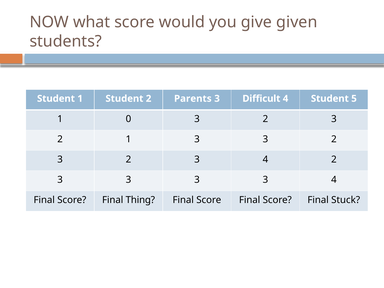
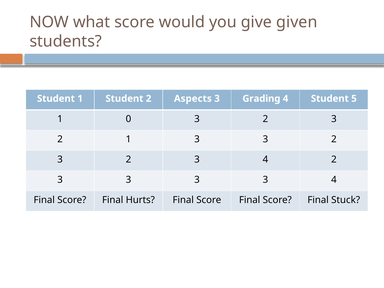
Parents: Parents -> Aspects
Difficult: Difficult -> Grading
Thing: Thing -> Hurts
